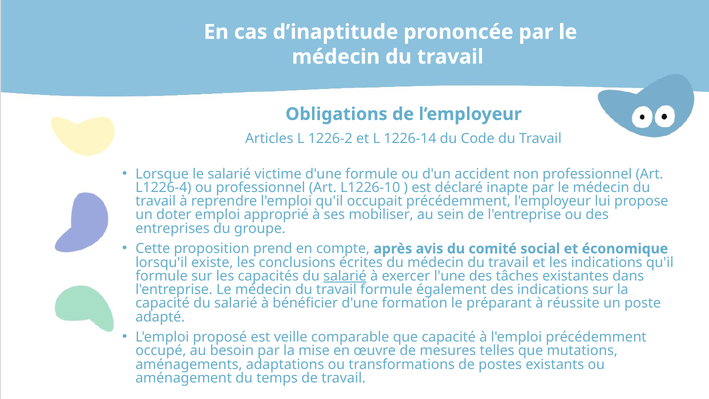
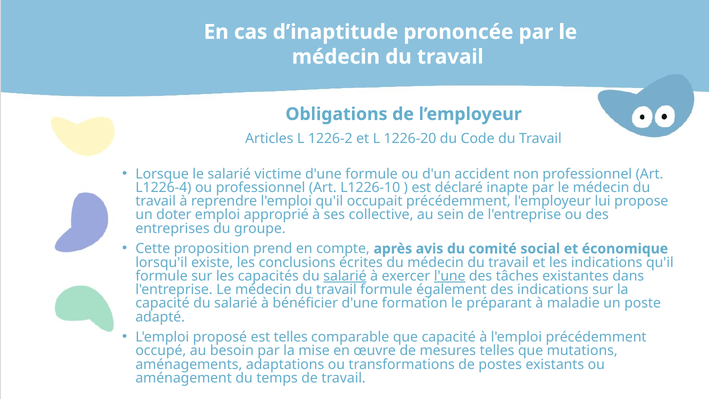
1226-14: 1226-14 -> 1226-20
mobiliser: mobiliser -> collective
l'une underline: none -> present
réussite: réussite -> maladie
est veille: veille -> telles
